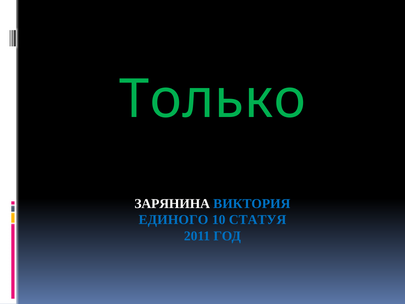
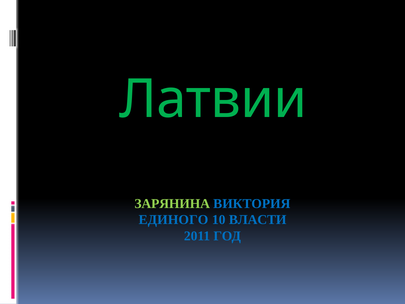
Только: Только -> Латвии
ЗАРЯНИНА colour: white -> light green
СТАТУЯ: СТАТУЯ -> ВЛАСТИ
